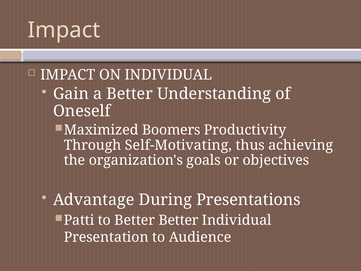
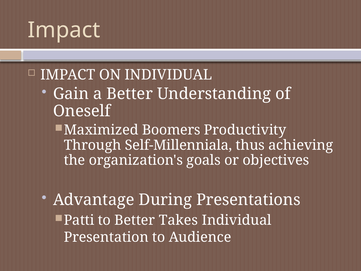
Self-Motivating: Self-Motivating -> Self-Millenniala
Better Better: Better -> Takes
